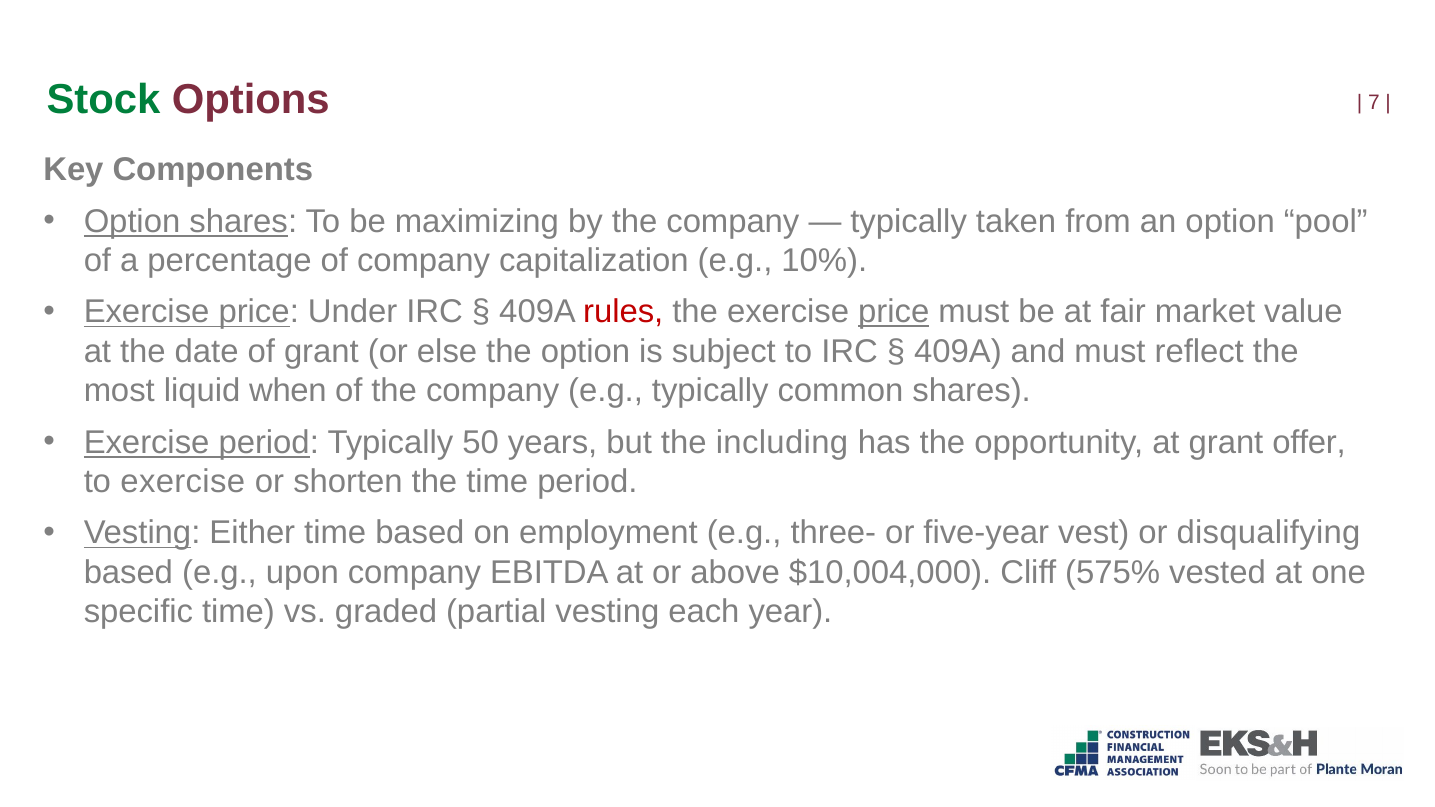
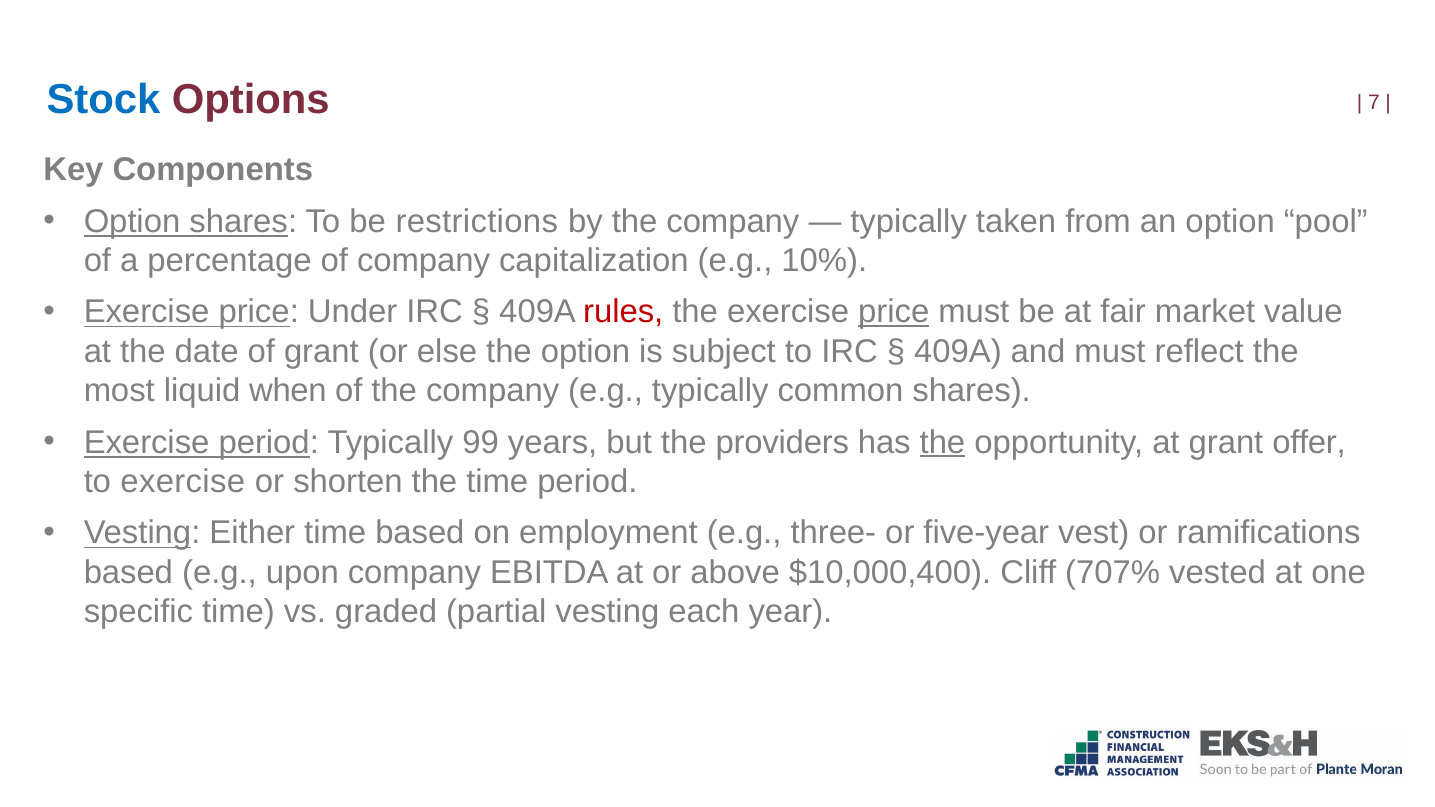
Stock colour: green -> blue
maximizing: maximizing -> restrictions
50: 50 -> 99
including: including -> providers
the at (942, 442) underline: none -> present
disqualifying: disqualifying -> ramifications
$10,004,000: $10,004,000 -> $10,000,400
575%: 575% -> 707%
